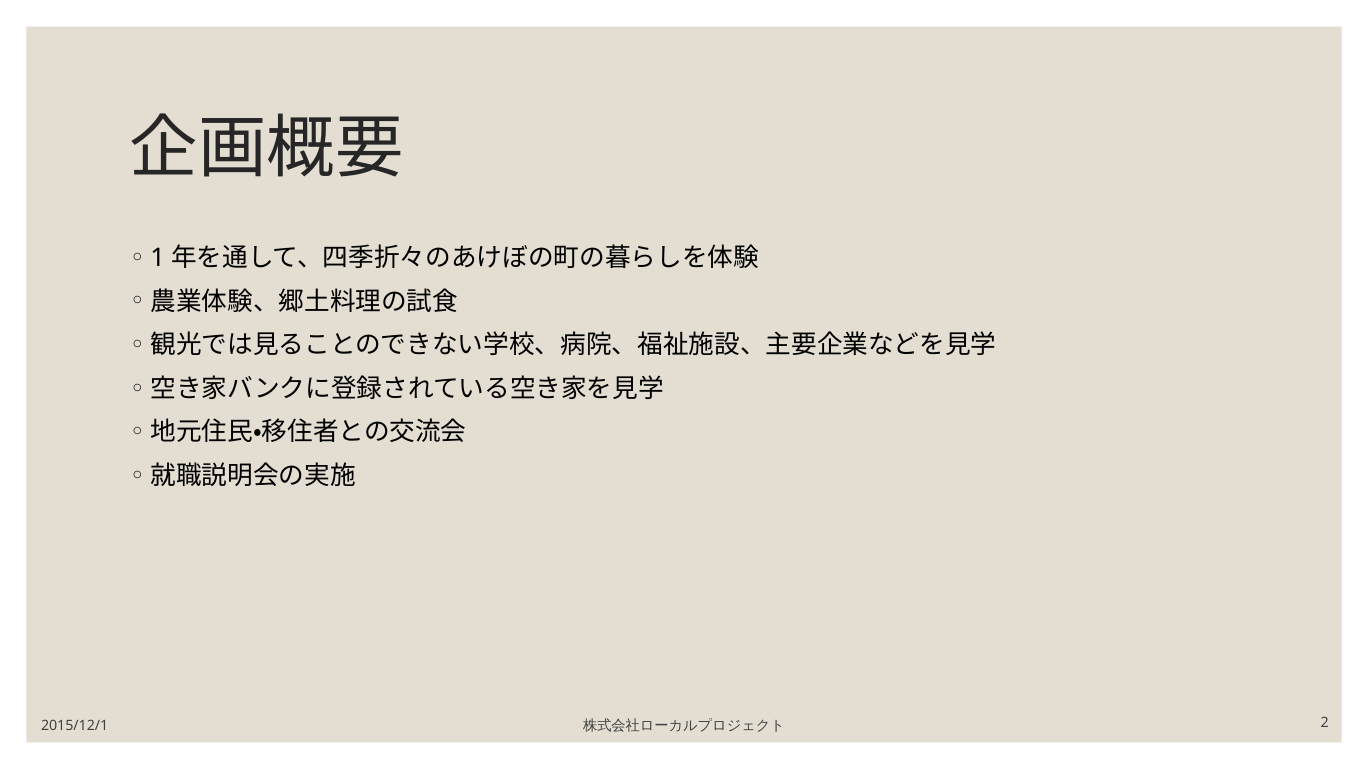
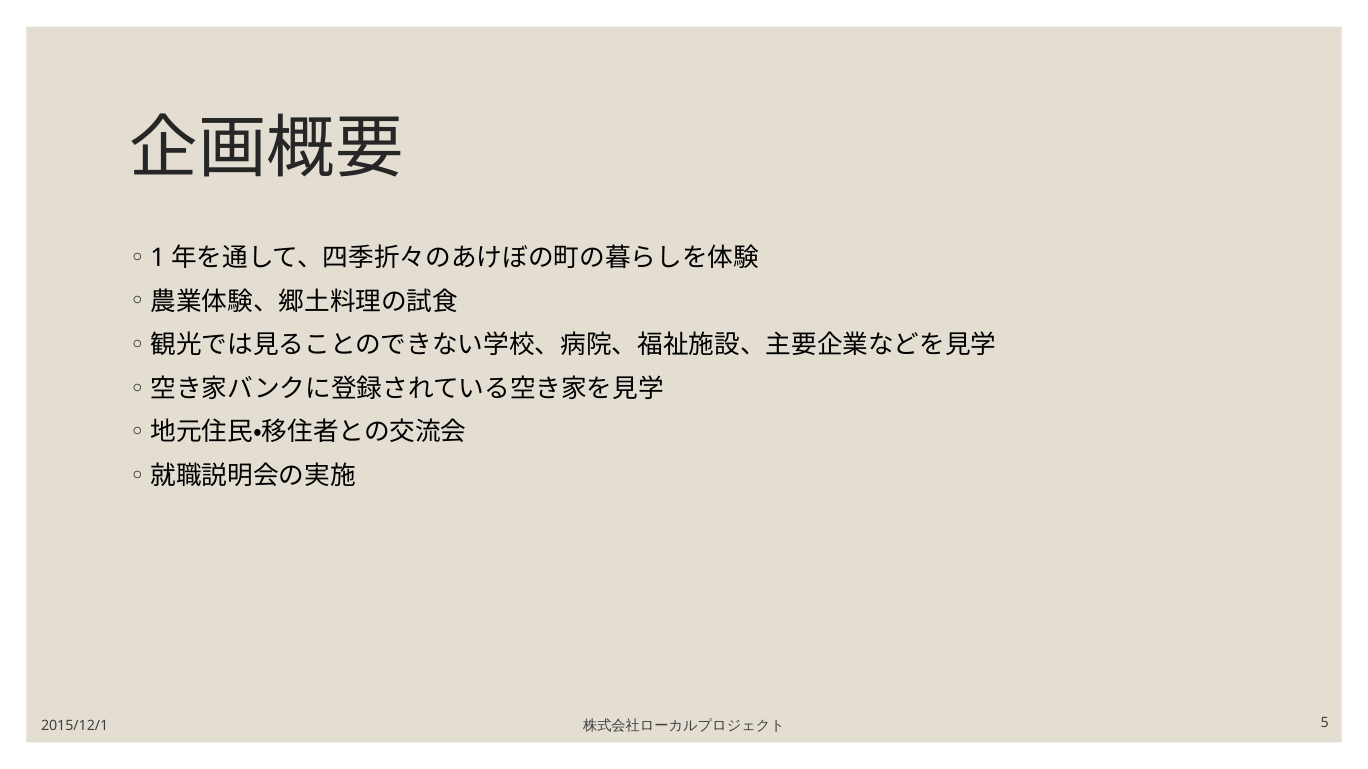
2: 2 -> 5
